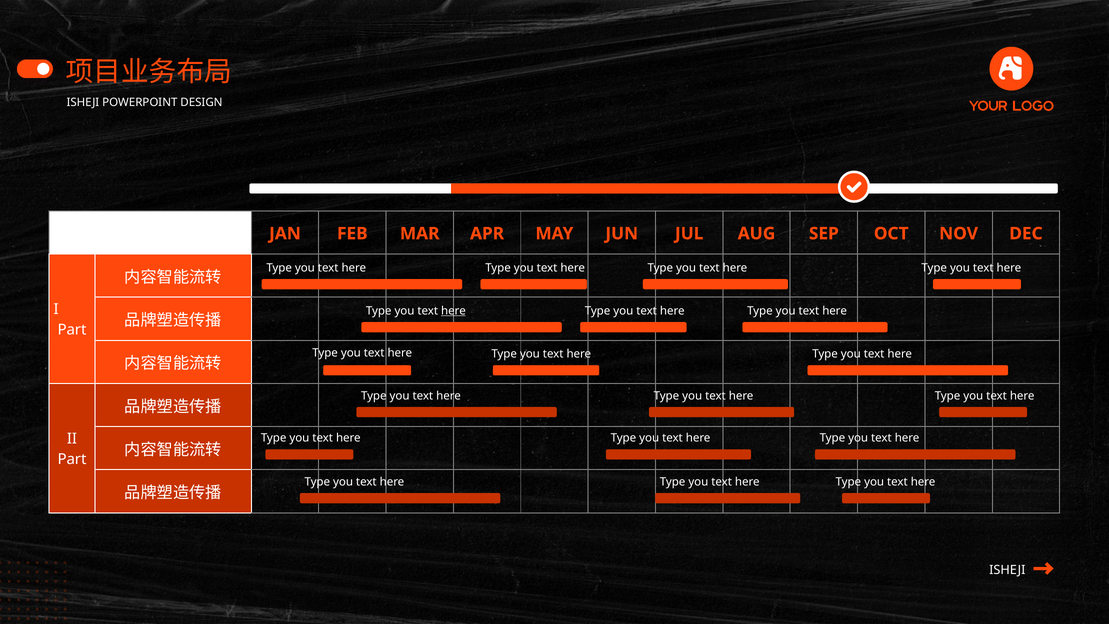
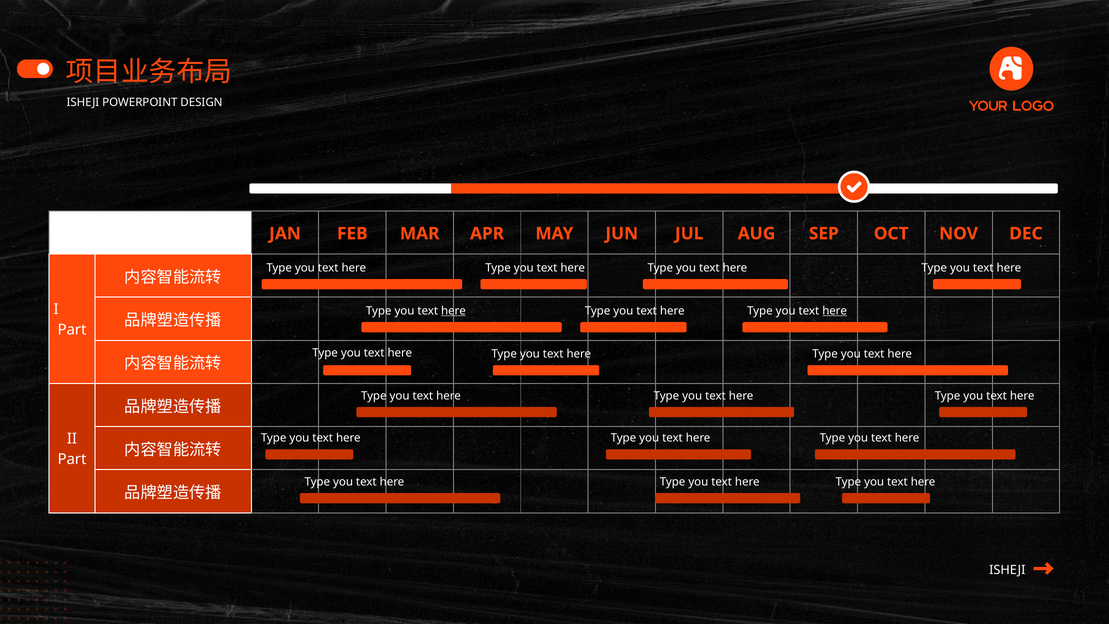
here at (835, 311) underline: none -> present
